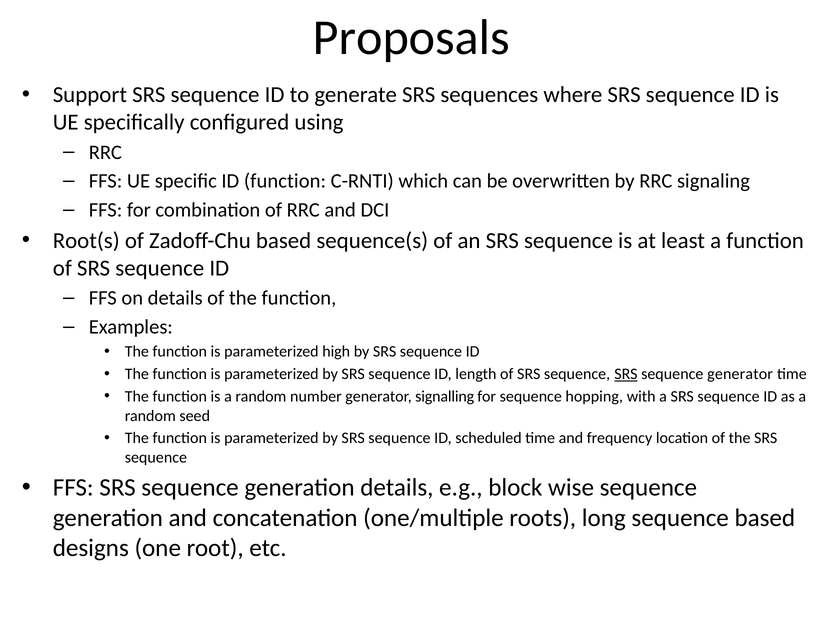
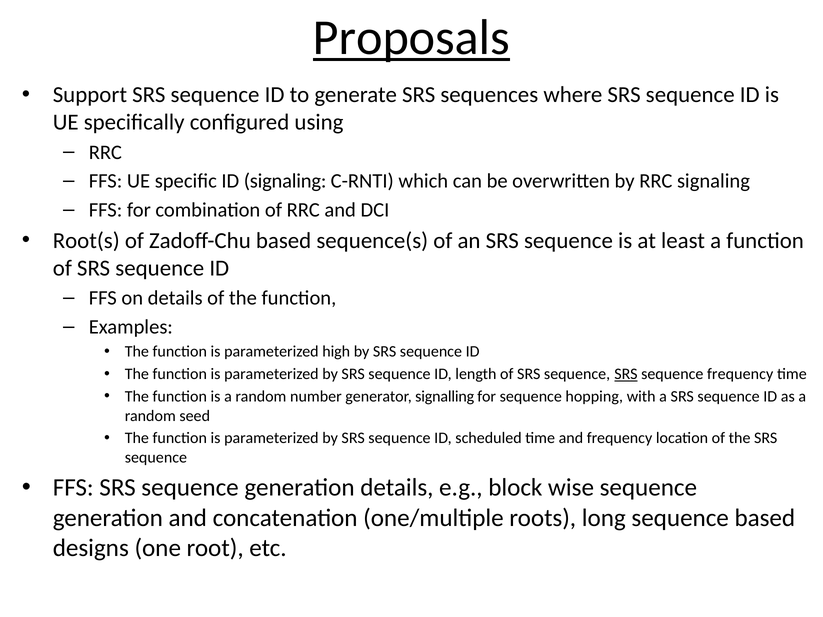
Proposals underline: none -> present
ID function: function -> signaling
sequence generator: generator -> frequency
